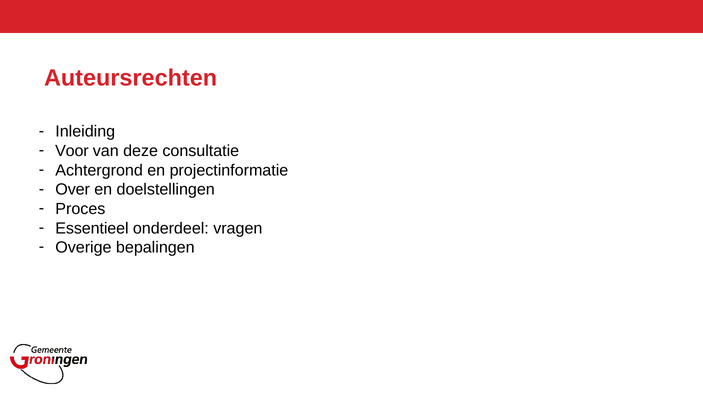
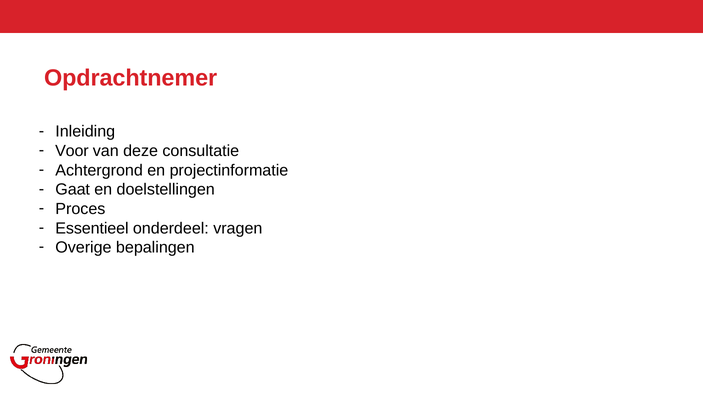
Auteursrechten: Auteursrechten -> Opdrachtnemer
Over: Over -> Gaat
